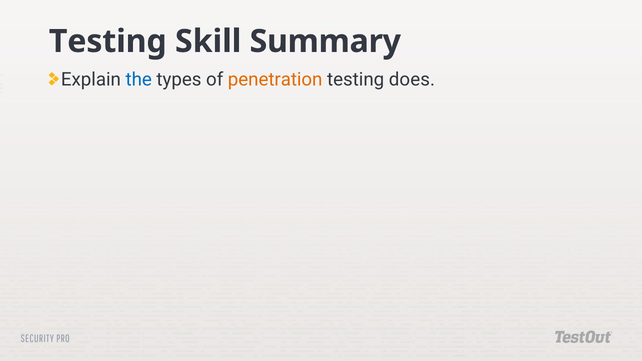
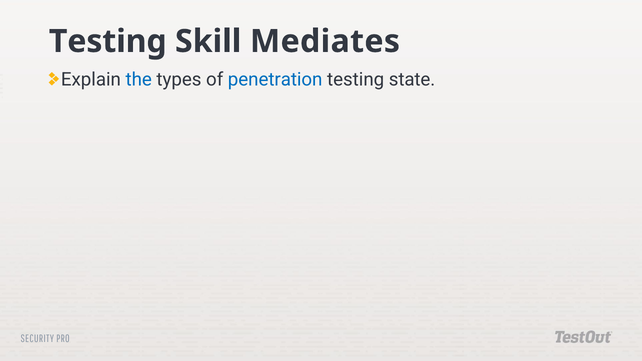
Summary: Summary -> Mediates
penetration colour: orange -> blue
does: does -> state
